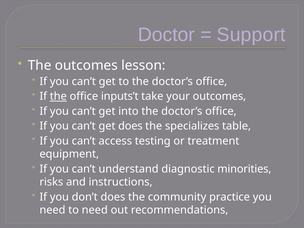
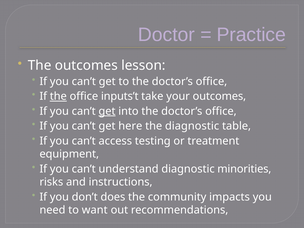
Support: Support -> Practice
get at (107, 111) underline: none -> present
get does: does -> here
the specializes: specializes -> diagnostic
practice: practice -> impacts
to need: need -> want
